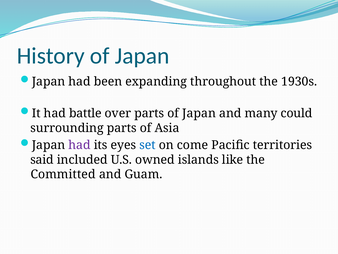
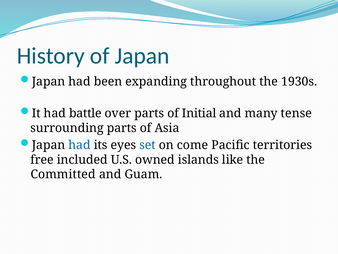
parts of Japan: Japan -> Initial
could: could -> tense
had at (80, 145) colour: purple -> blue
said: said -> free
